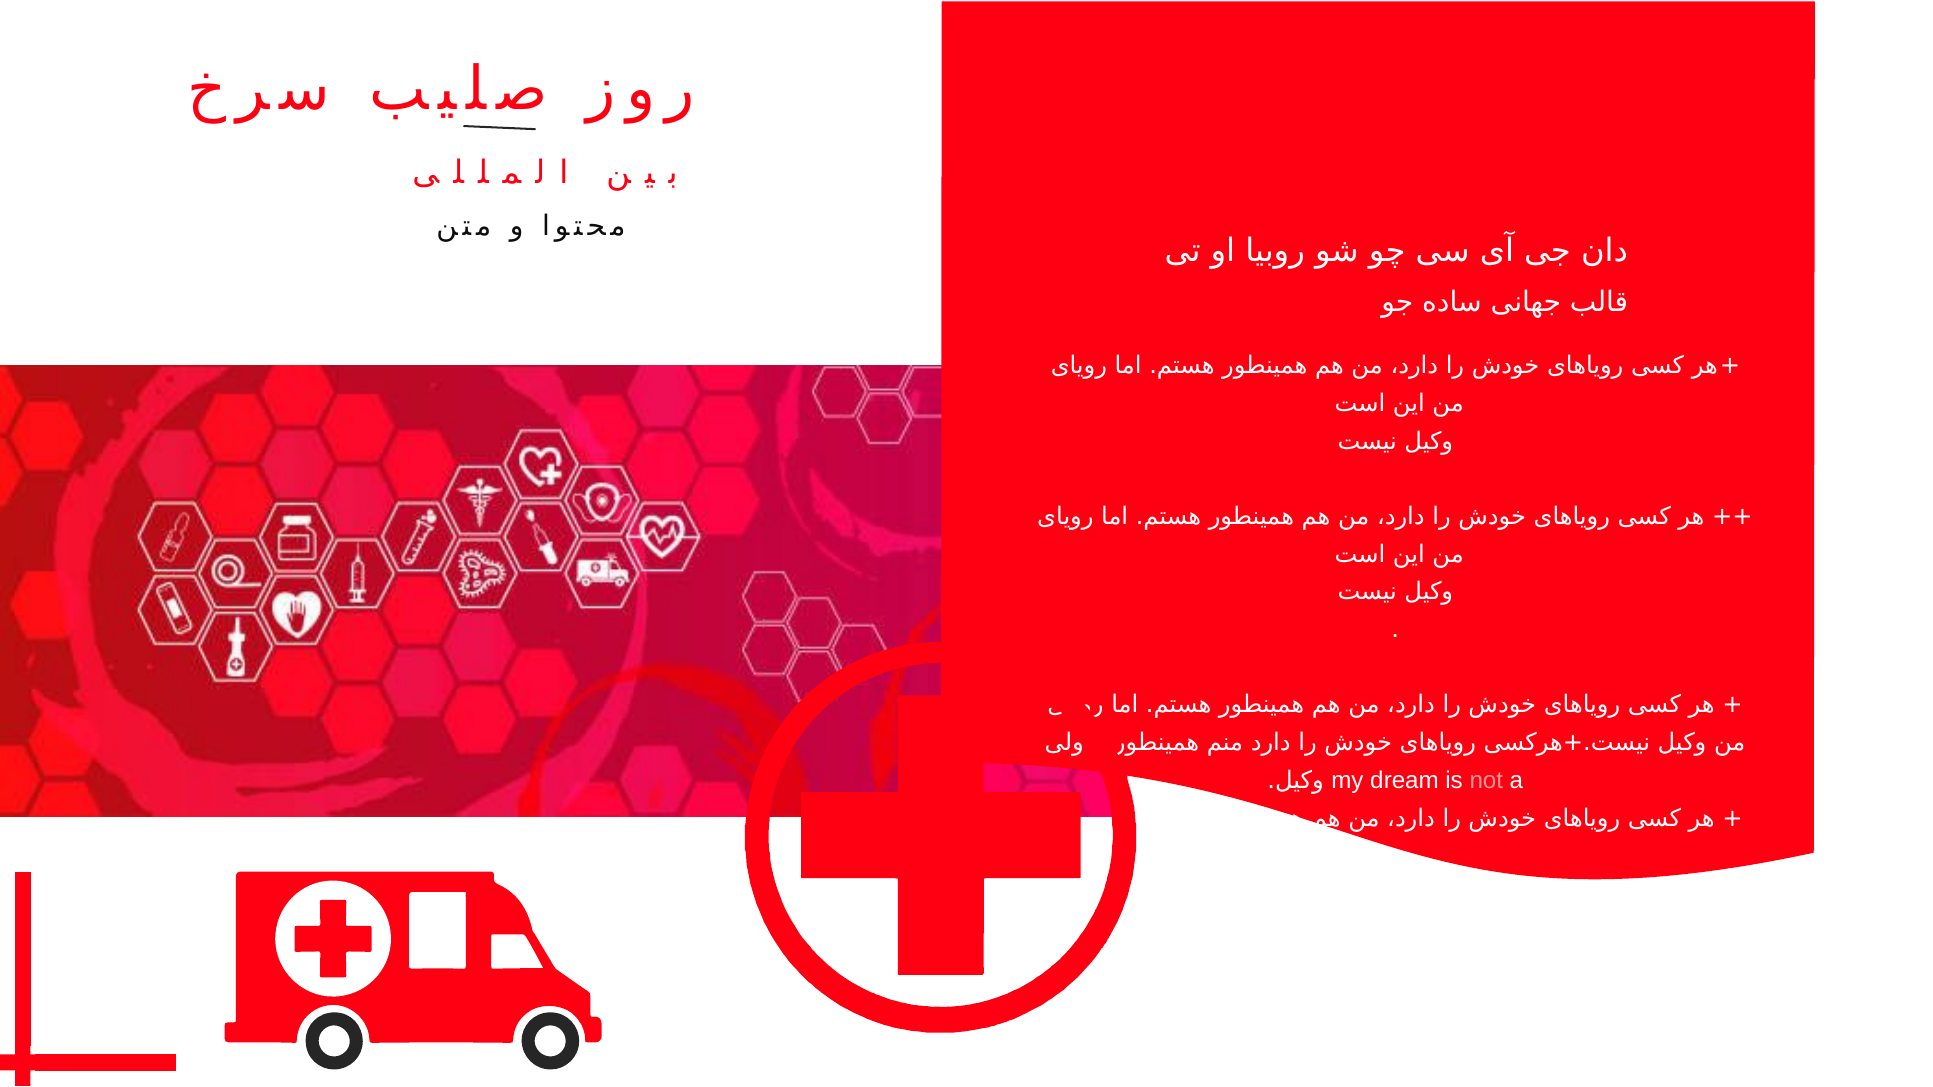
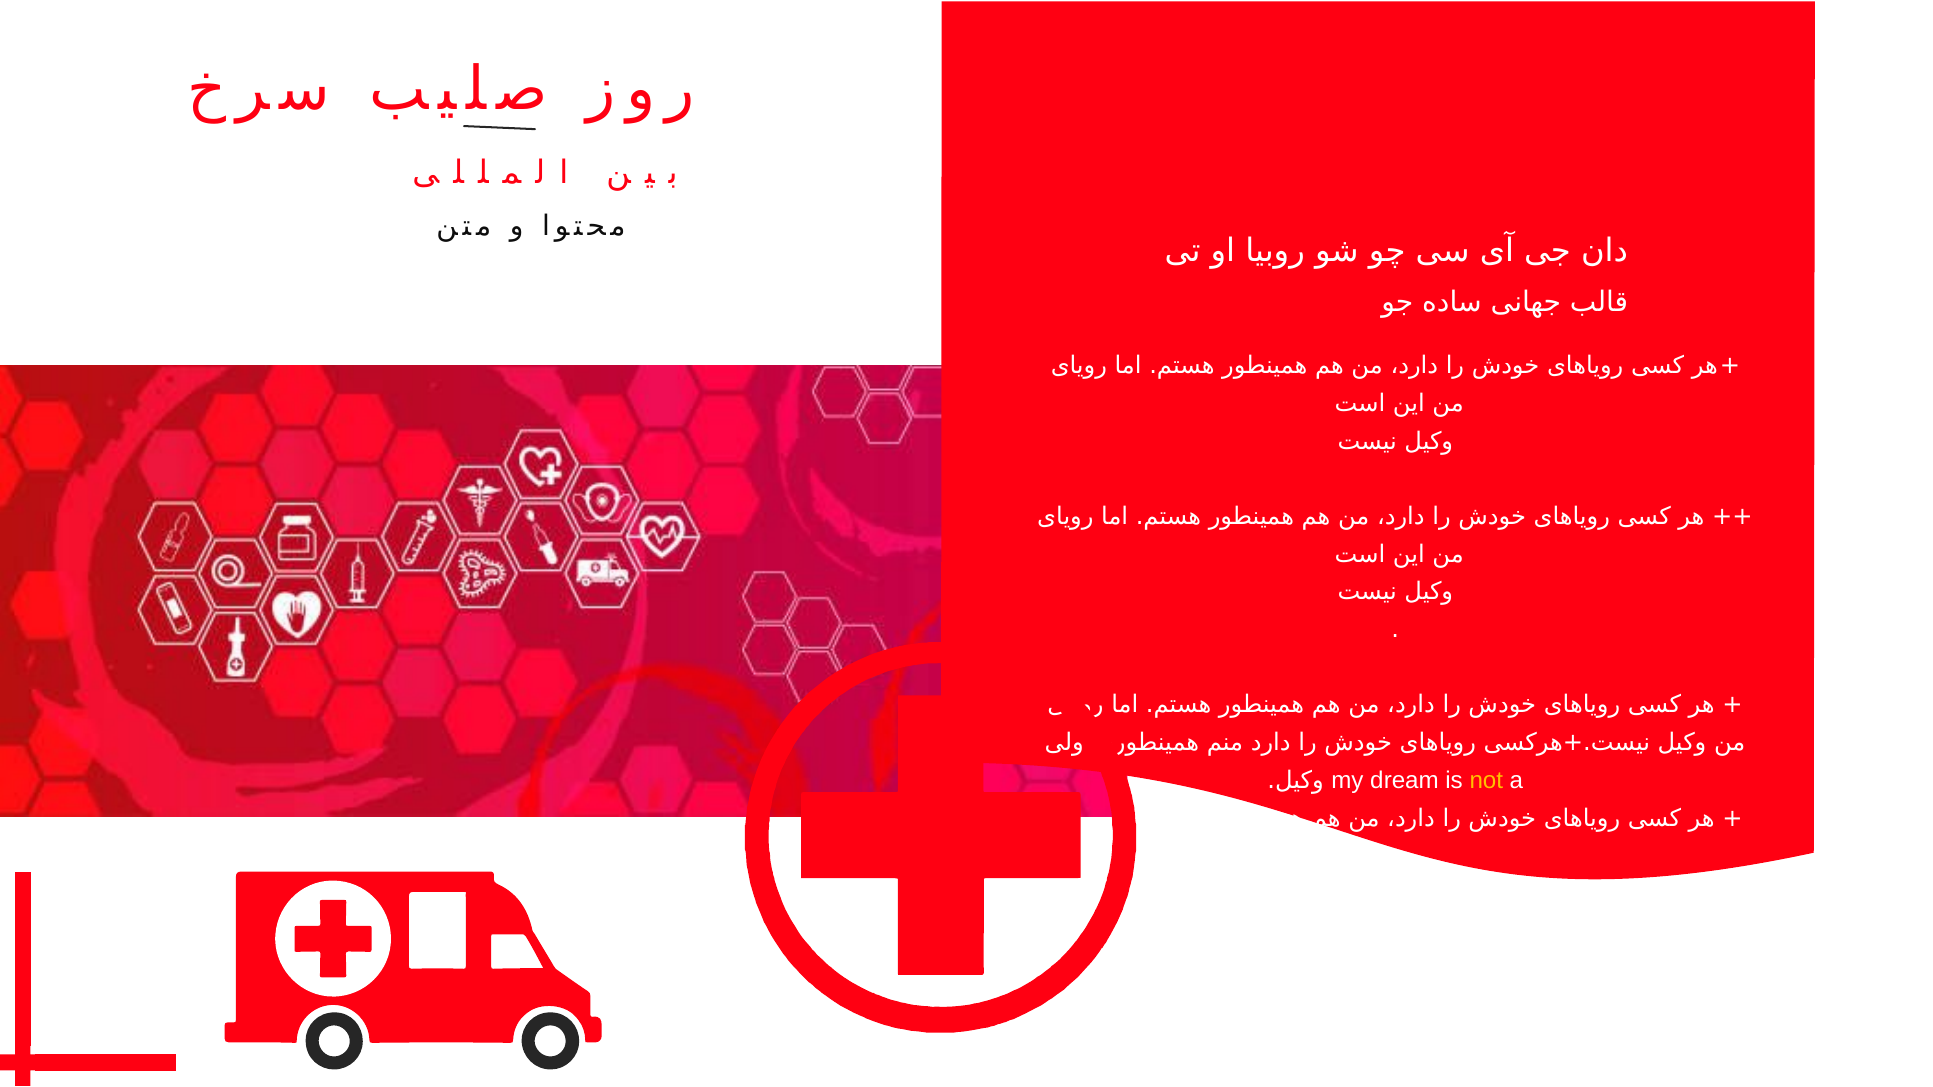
not colour: pink -> yellow
